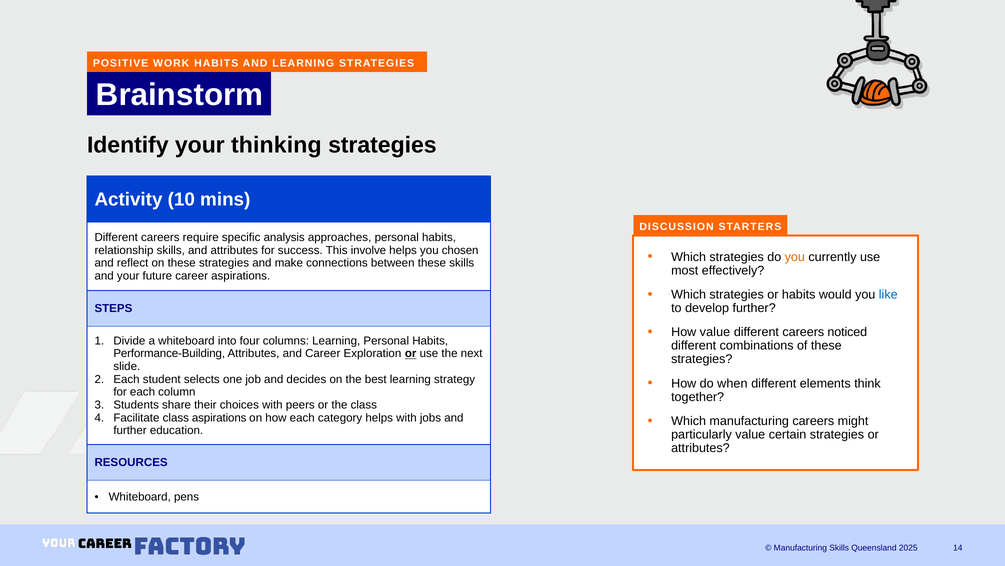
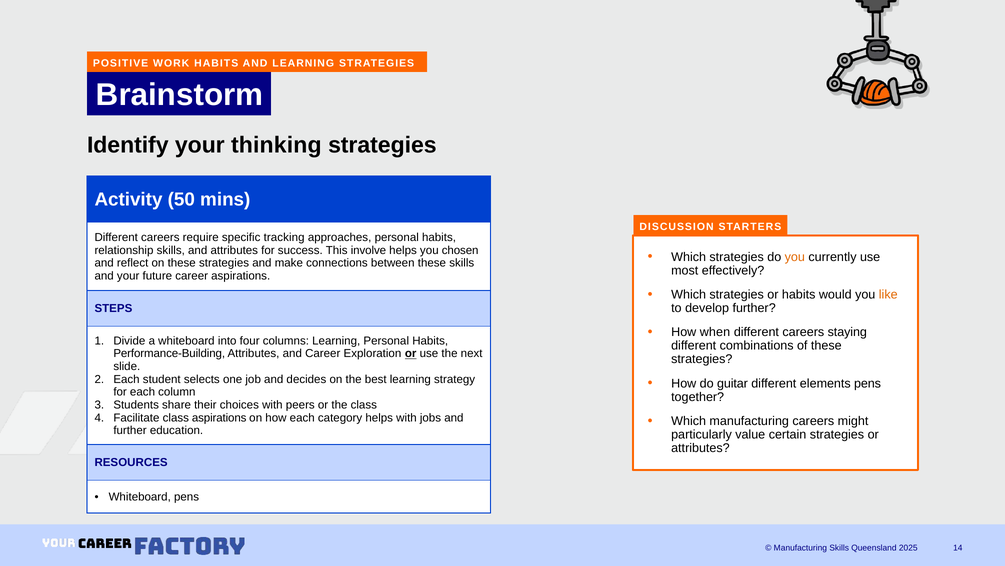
10: 10 -> 50
analysis: analysis -> tracking
like colour: blue -> orange
How value: value -> when
noticed: noticed -> staying
when: when -> guitar
elements think: think -> pens
